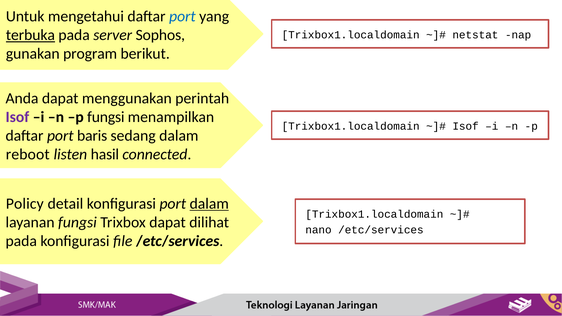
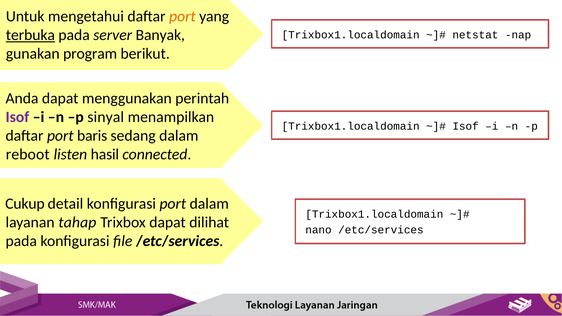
port at (182, 16) colour: blue -> orange
Sophos: Sophos -> Banyak
p fungsi: fungsi -> sinyal
Policy: Policy -> Cukup
dalam at (209, 204) underline: present -> none
layanan fungsi: fungsi -> tahap
